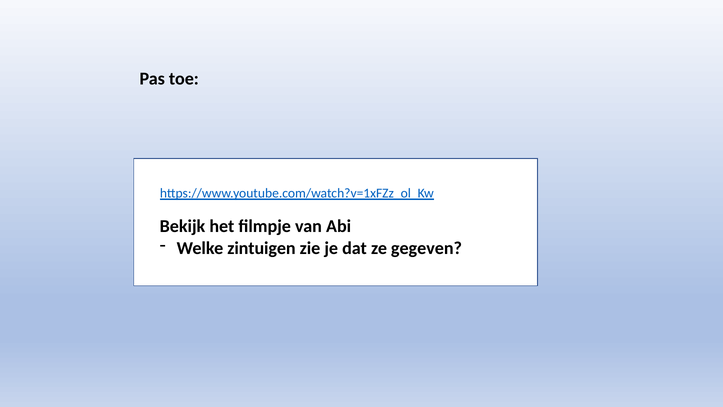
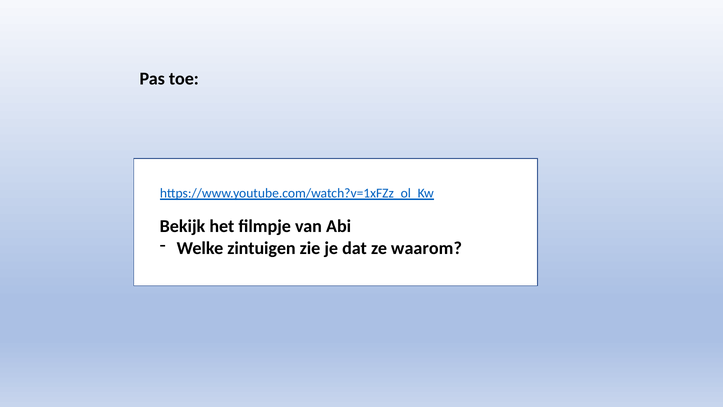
gegeven: gegeven -> waarom
